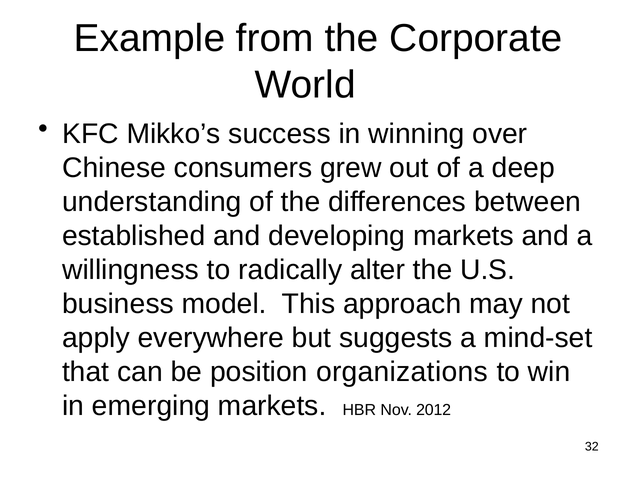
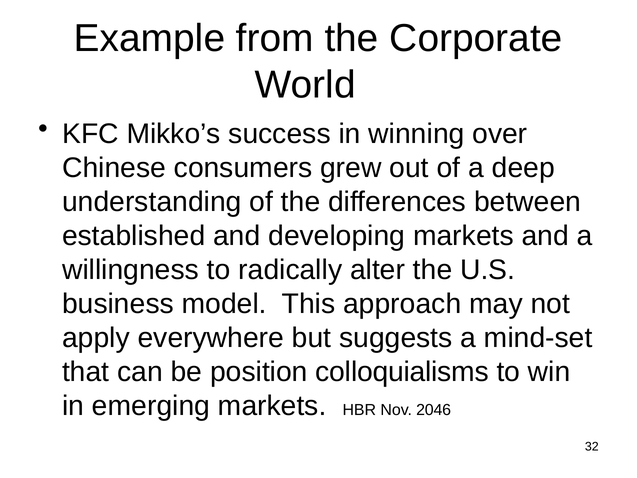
organizations: organizations -> colloquialisms
2012: 2012 -> 2046
